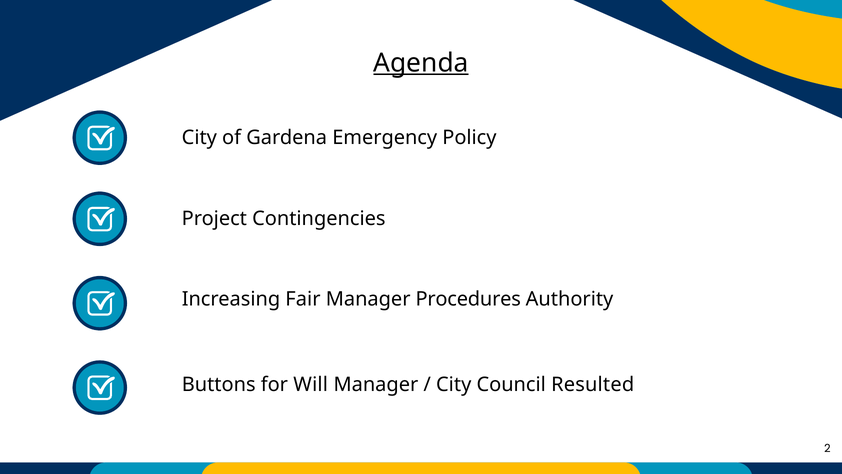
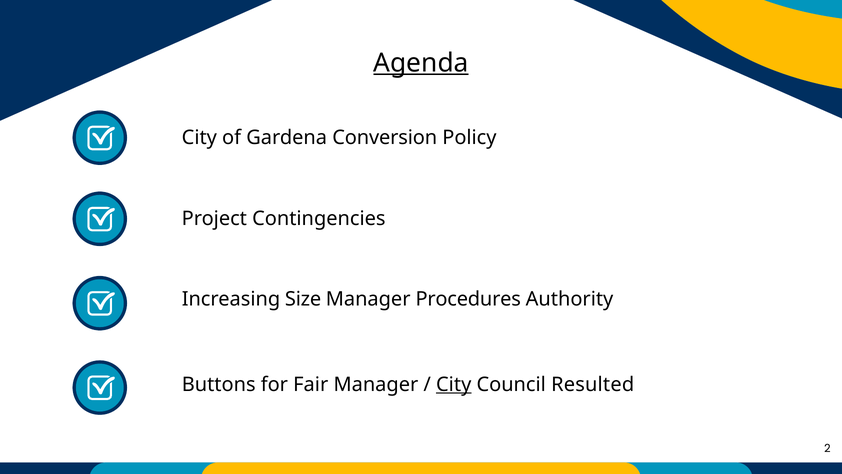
Emergency: Emergency -> Conversion
Fair: Fair -> Size
Will: Will -> Fair
City at (454, 384) underline: none -> present
